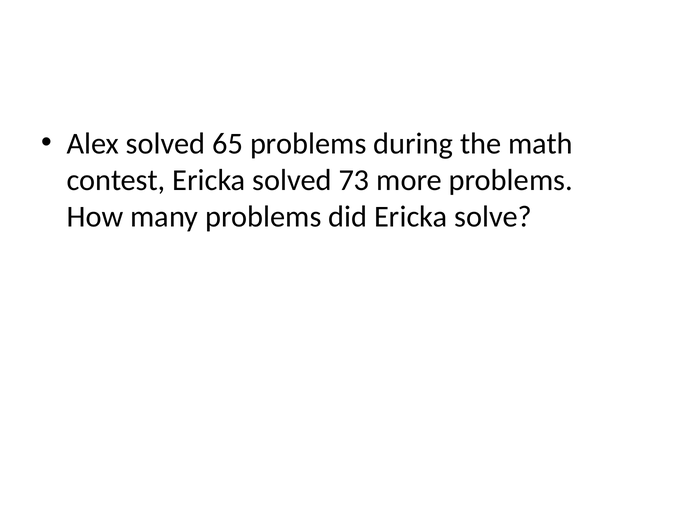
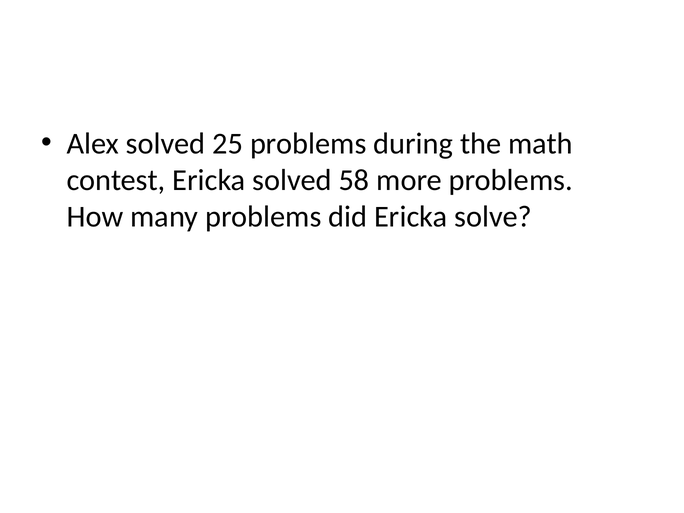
65: 65 -> 25
73: 73 -> 58
